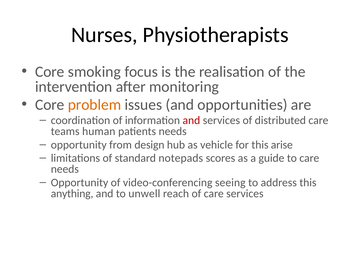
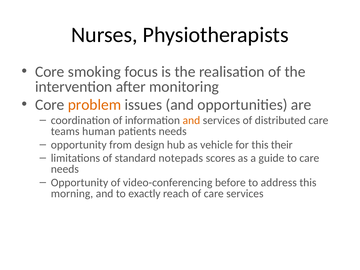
and at (191, 120) colour: red -> orange
arise: arise -> their
seeing: seeing -> before
anything: anything -> morning
unwell: unwell -> exactly
